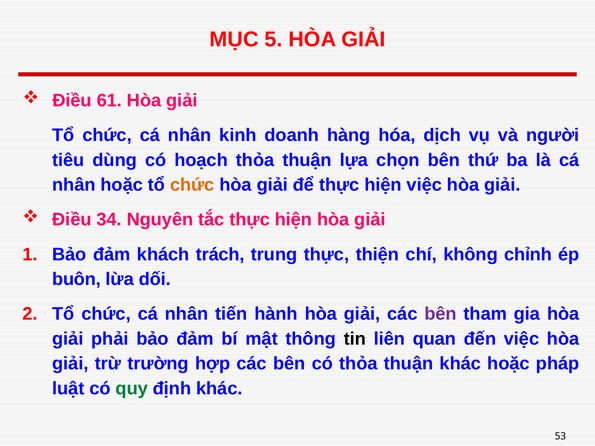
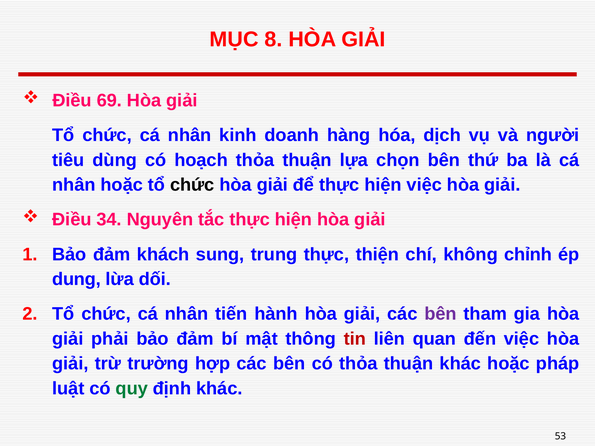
5: 5 -> 8
61: 61 -> 69
chức at (192, 185) colour: orange -> black
trách: trách -> sung
buôn: buôn -> dung
tin colour: black -> red
